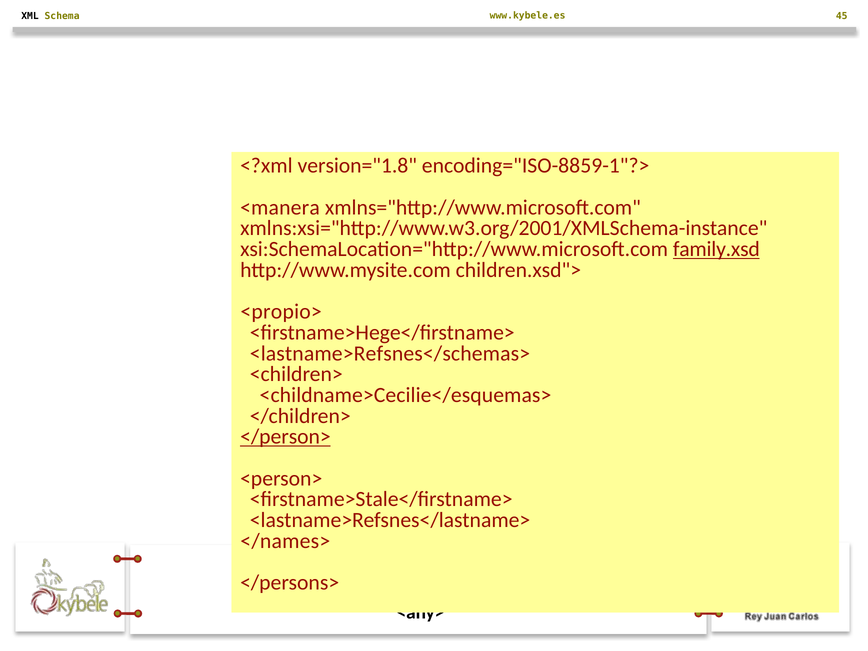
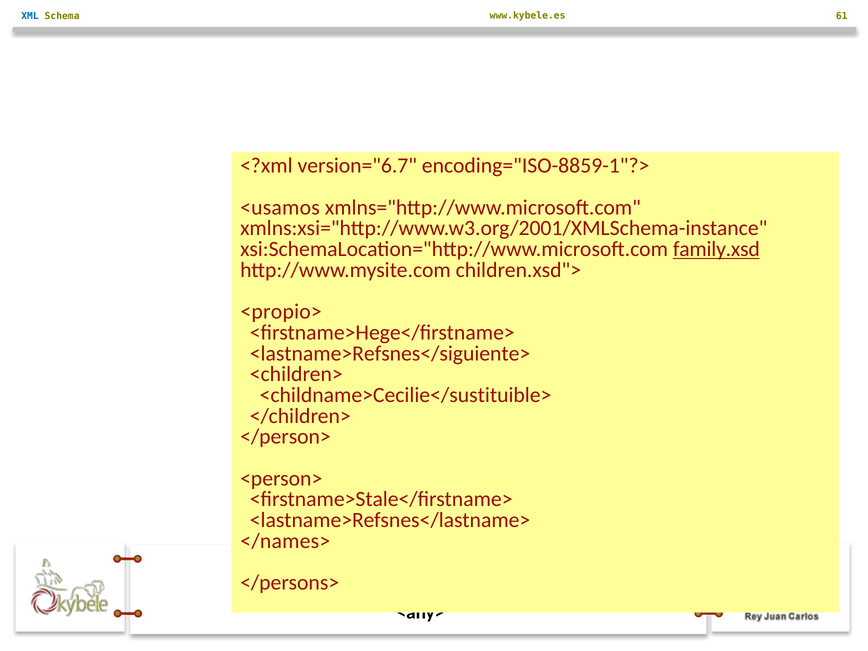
XML colour: black -> blue
45: 45 -> 61
version="1.8: version="1.8 -> version="6.7
<manera: <manera -> <usamos
<lastname>Refsnes</schemas>: <lastname>Refsnes</schemas> -> <lastname>Refsnes</siguiente>
<childname>Cecilie</esquemas>: <childname>Cecilie</esquemas> -> <childname>Cecilie</sustituible>
</person> underline: present -> none
